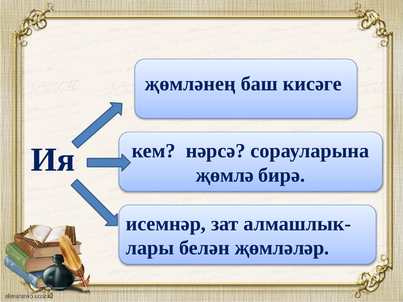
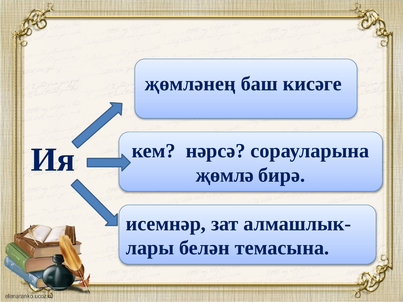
җөмләләр: җөмләләр -> темасына
